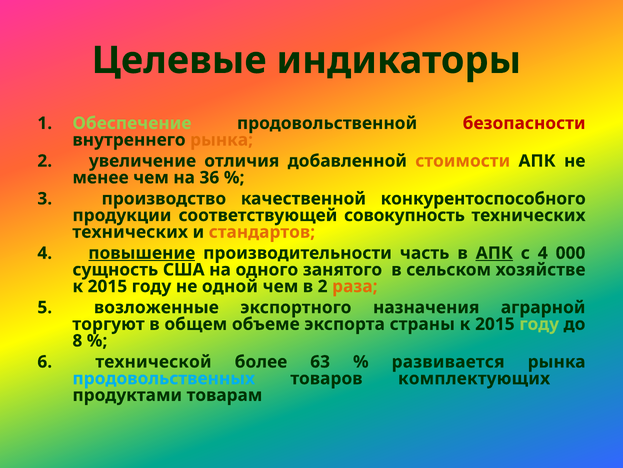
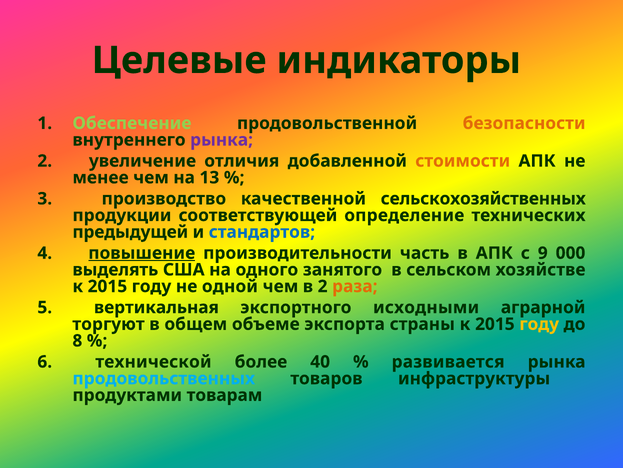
безопасности colour: red -> orange
рынка at (222, 140) colour: orange -> purple
36: 36 -> 13
конкурентоспособного: конкурентоспособного -> сельскохозяйственных
совокупность: совокупность -> определение
технических at (130, 232): технических -> предыдущей
стандартов colour: orange -> blue
АПК at (494, 253) underline: present -> none
с 4: 4 -> 9
сущность: сущность -> выделять
возложенные: возложенные -> вертикальная
назначения: назначения -> исходными
году at (539, 324) colour: light green -> yellow
63: 63 -> 40
комплектующих: комплектующих -> инфраструктуры
